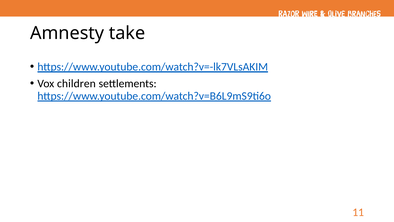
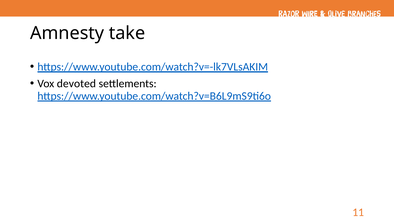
children: children -> devoted
